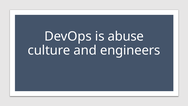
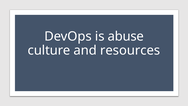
engineers: engineers -> resources
